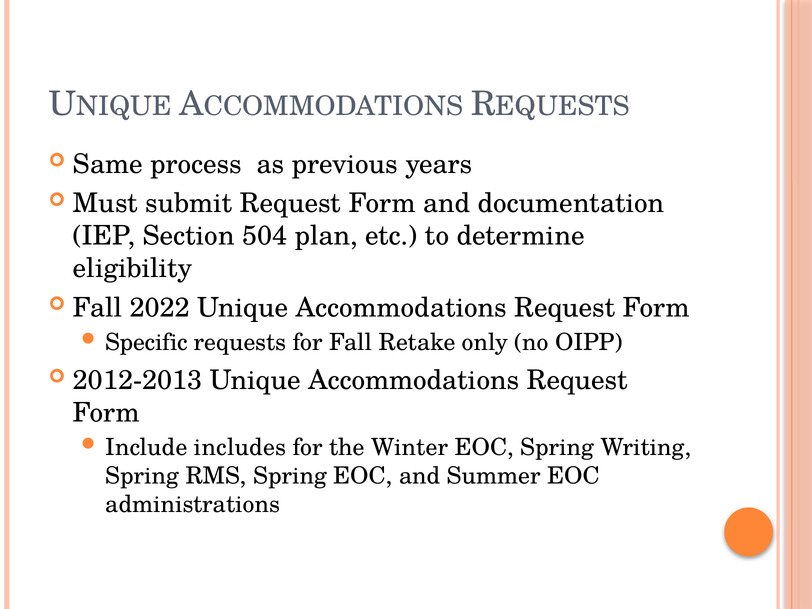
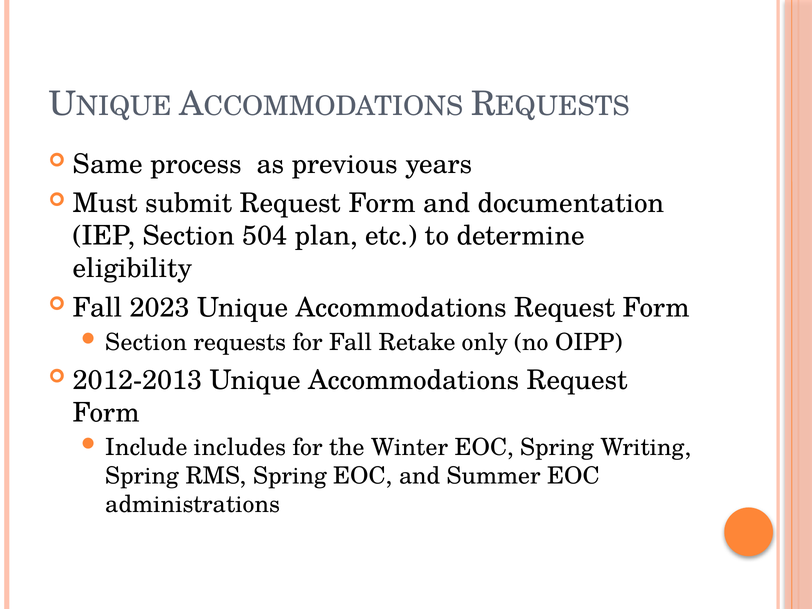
2022: 2022 -> 2023
Specific at (147, 343): Specific -> Section
